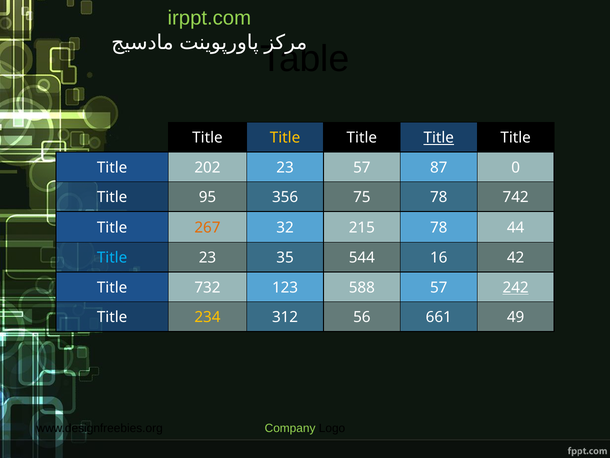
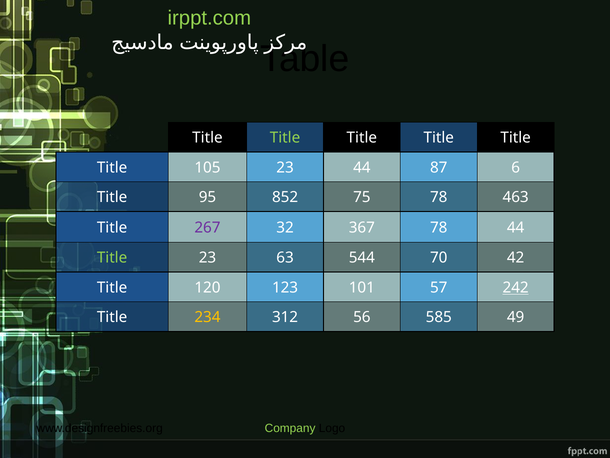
Title at (285, 138) colour: yellow -> light green
Title at (439, 138) underline: present -> none
202: 202 -> 105
23 57: 57 -> 44
0: 0 -> 6
356: 356 -> 852
742: 742 -> 463
267 colour: orange -> purple
215: 215 -> 367
Title at (112, 258) colour: light blue -> light green
35: 35 -> 63
16: 16 -> 70
732: 732 -> 120
588: 588 -> 101
661: 661 -> 585
